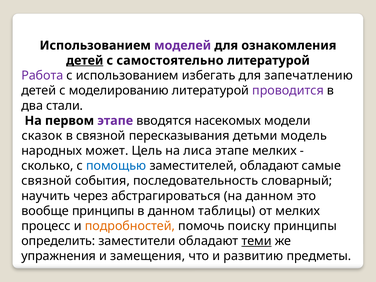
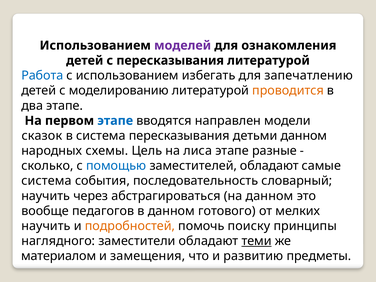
детей at (85, 61) underline: present -> none
с самостоятельно: самостоятельно -> пересказывания
Работа colour: purple -> blue
проводится colour: purple -> orange
два стали: стали -> этапе
этапе at (115, 121) colour: purple -> blue
насекомых: насекомых -> направлен
в связной: связной -> система
детьми модель: модель -> данном
может: может -> схемы
этапе мелких: мелких -> разные
связной at (47, 181): связной -> система
вообще принципы: принципы -> педагогов
таблицы: таблицы -> готового
процесс at (46, 226): процесс -> научить
определить: определить -> наглядного
упражнения: упражнения -> материалом
